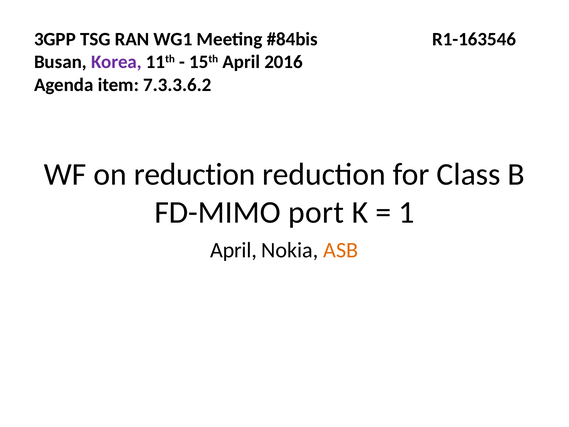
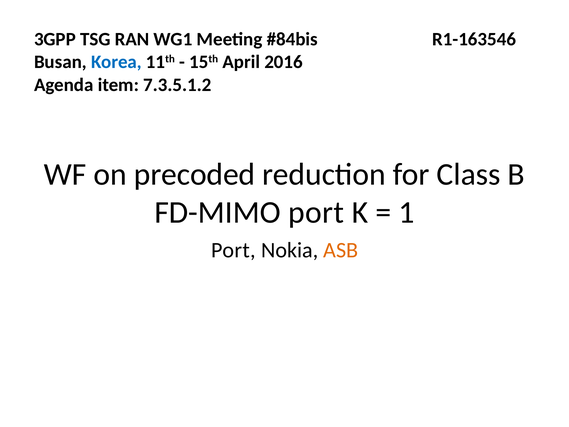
Korea colour: purple -> blue
7.3.3.6.2: 7.3.3.6.2 -> 7.3.5.1.2
on reduction: reduction -> precoded
April at (234, 250): April -> Port
